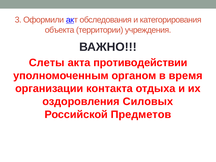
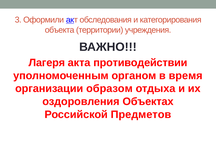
Слеты: Слеты -> Лагеря
контакта: контакта -> образом
Силовых: Силовых -> Объектах
